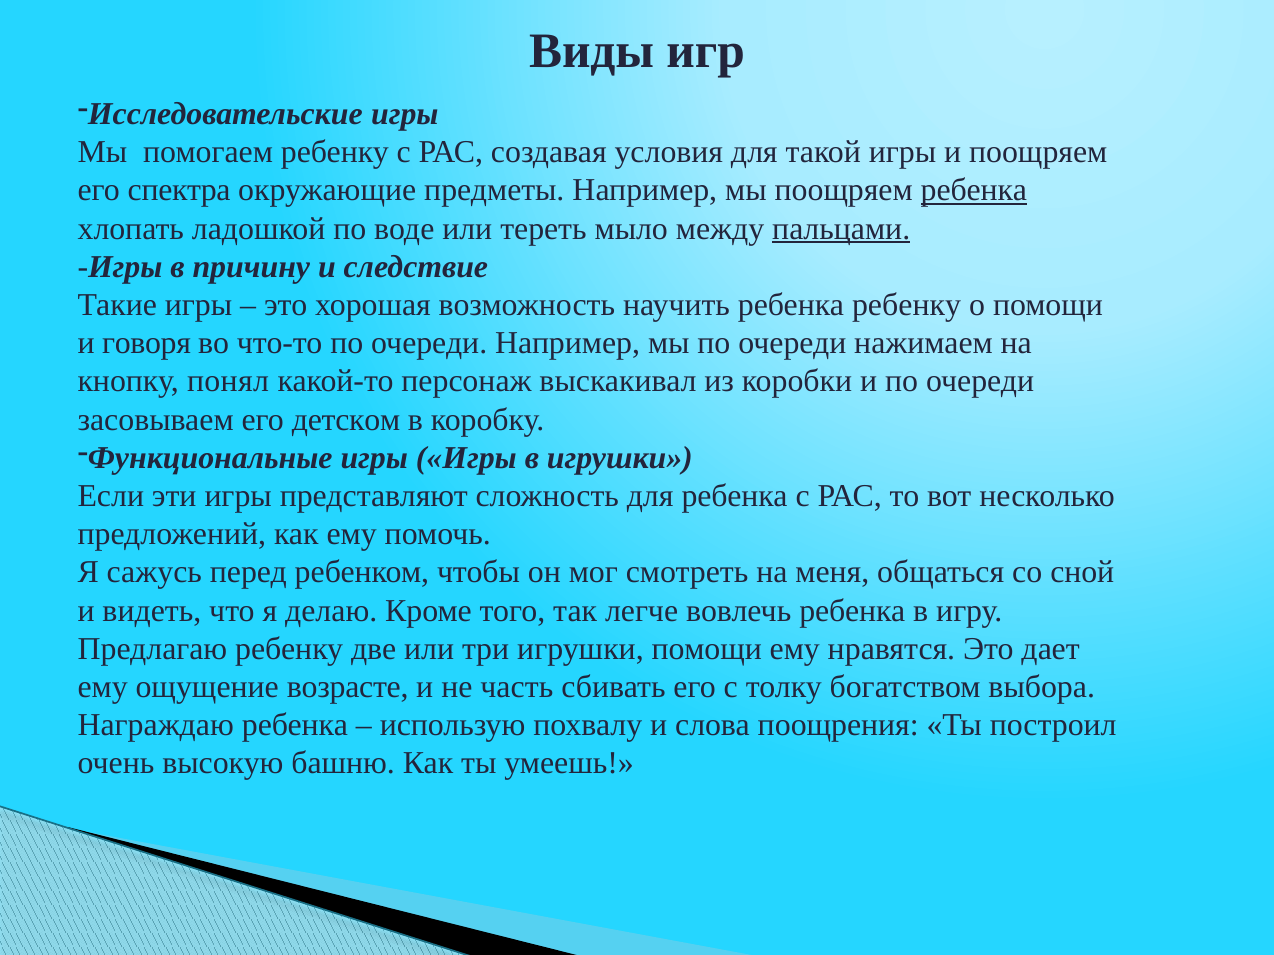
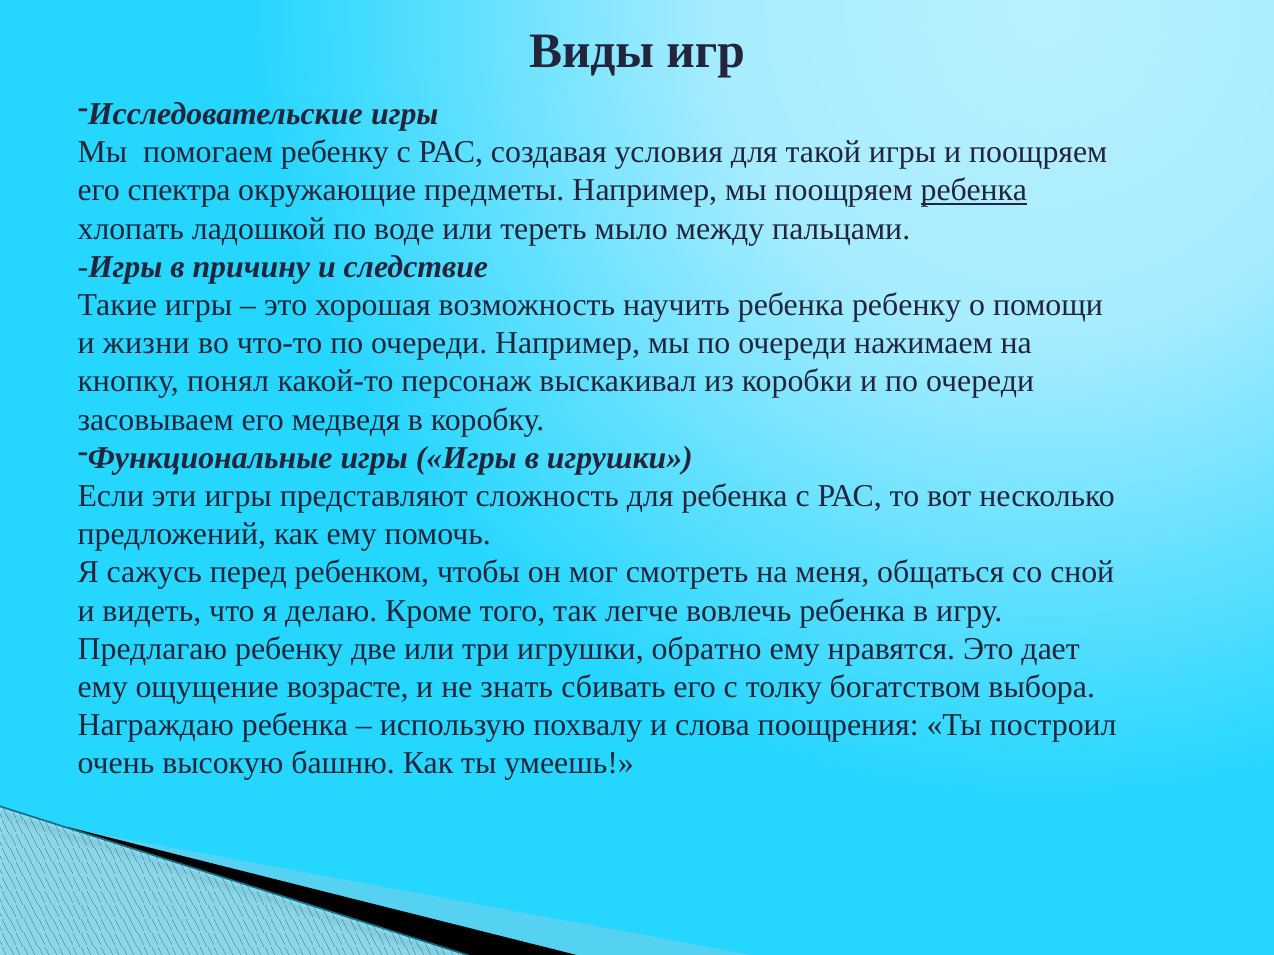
пальцами underline: present -> none
говоря: говоря -> жизни
детском: детском -> медведя
игрушки помощи: помощи -> обратно
часть: часть -> знать
